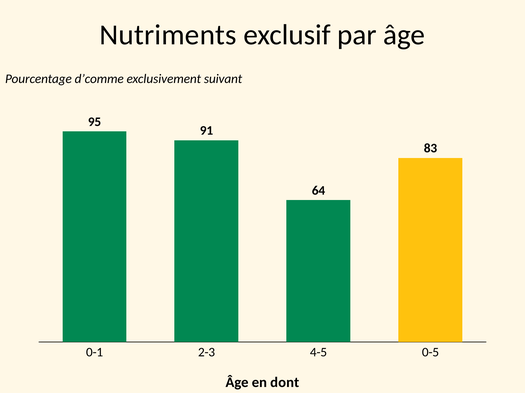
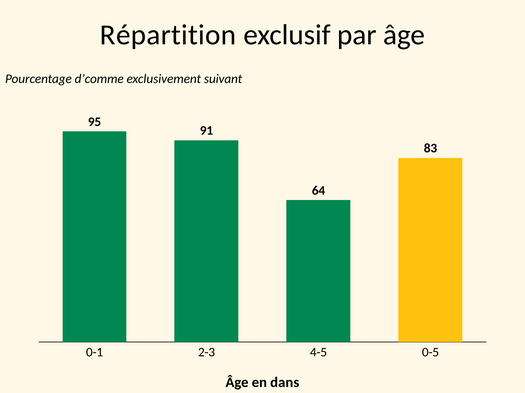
Nutriments: Nutriments -> Répartition
dont: dont -> dans
